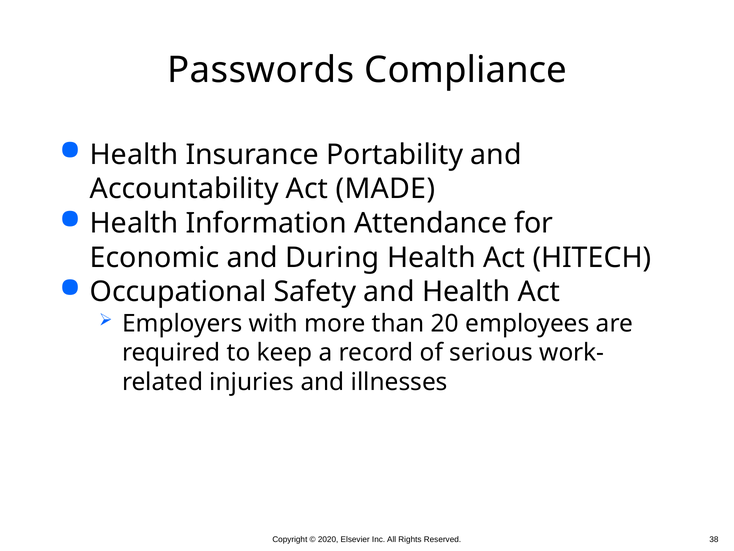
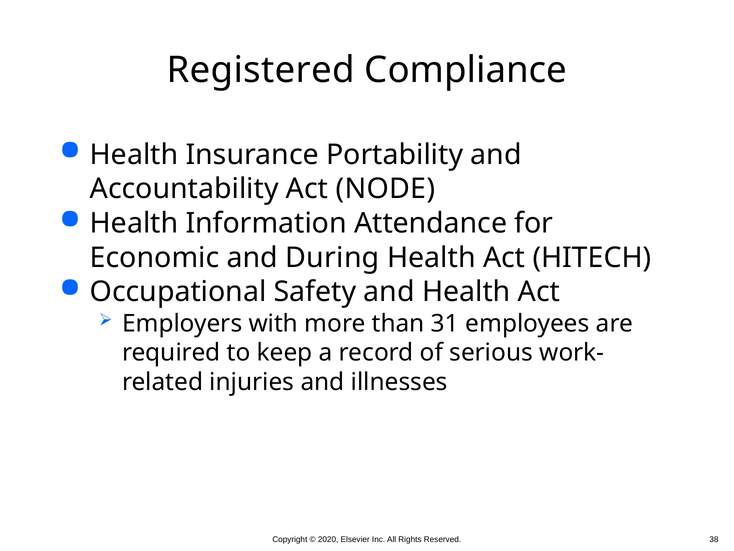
Passwords: Passwords -> Registered
MADE: MADE -> NODE
20: 20 -> 31
